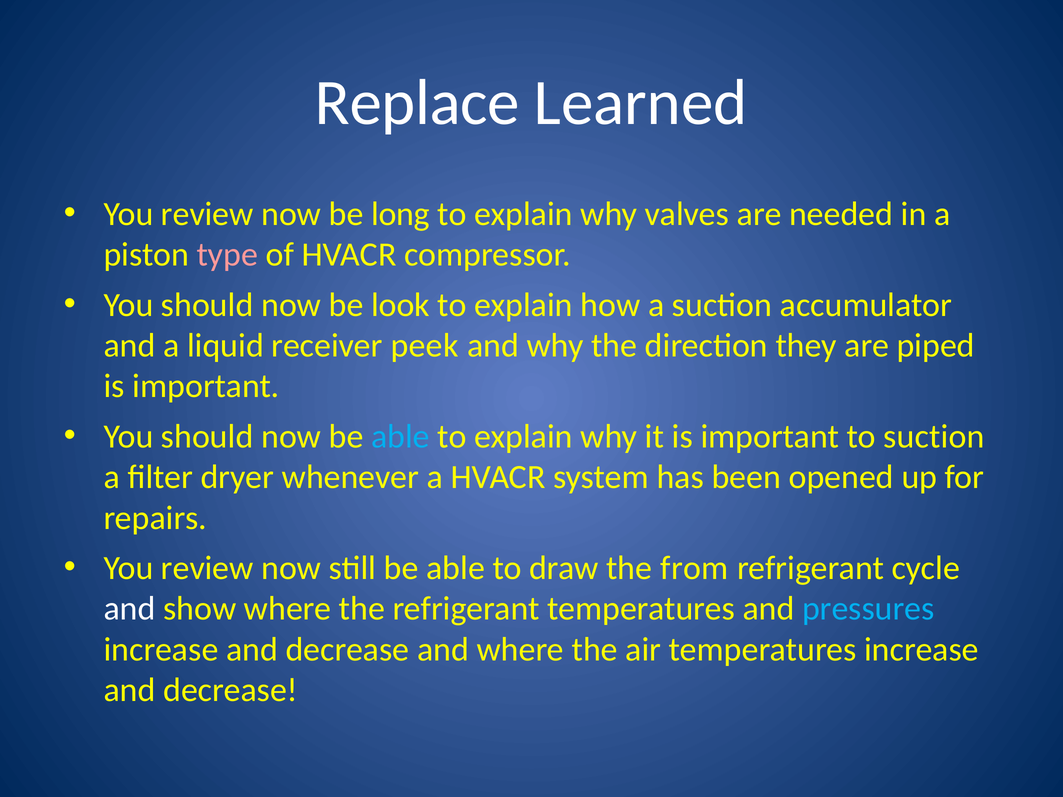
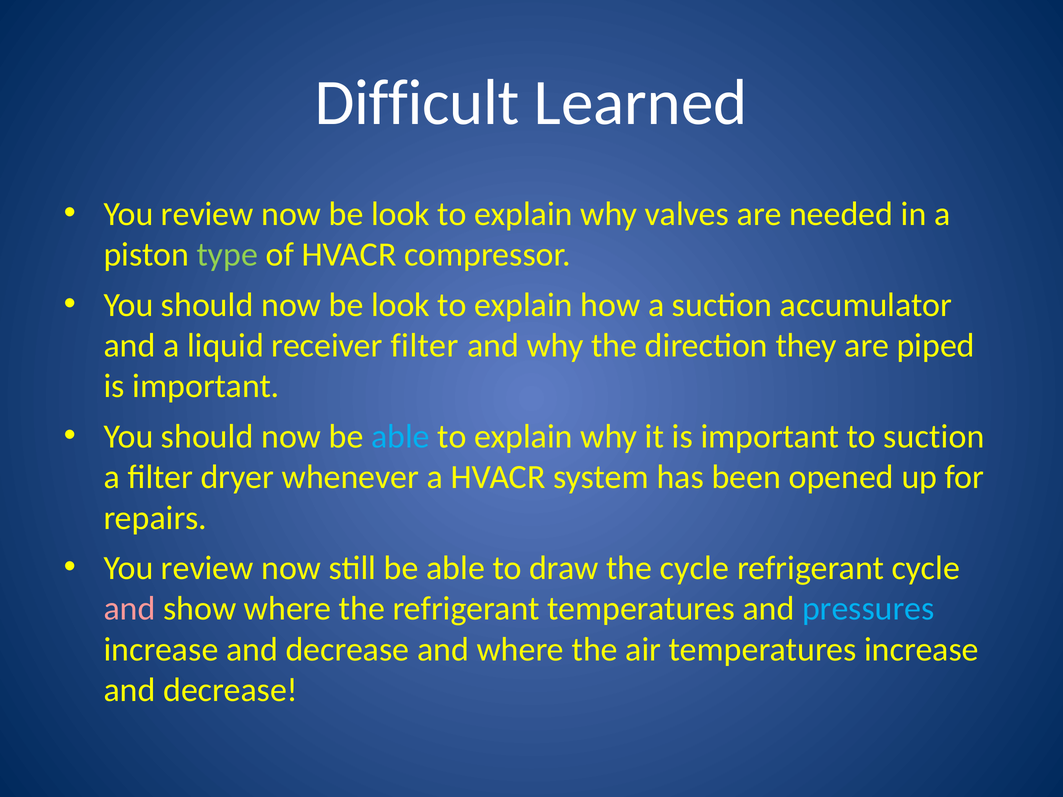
Replace: Replace -> Difficult
long at (401, 214): long -> look
type colour: pink -> light green
receiver peek: peek -> filter
the from: from -> cycle
and at (130, 609) colour: white -> pink
